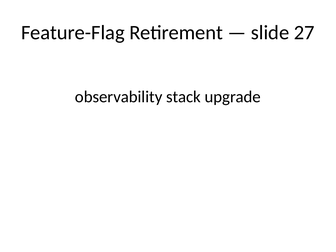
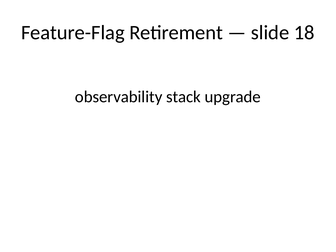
27: 27 -> 18
